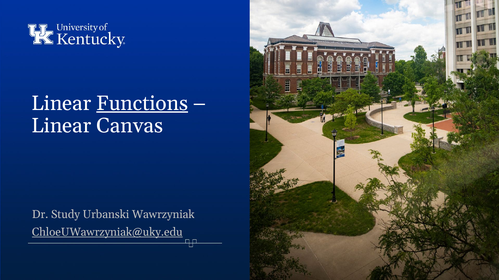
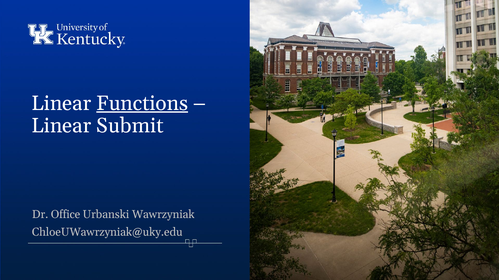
Canvas: Canvas -> Submit
Study: Study -> Office
ChloeUWawrzyniak@uky.edu underline: present -> none
